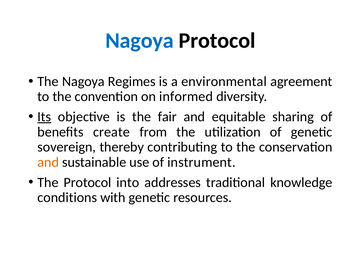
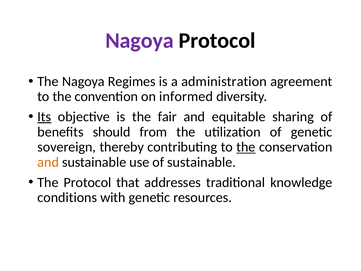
Nagoya at (140, 40) colour: blue -> purple
environmental: environmental -> administration
create: create -> should
the at (246, 147) underline: none -> present
of instrument: instrument -> sustainable
into: into -> that
